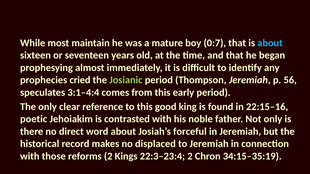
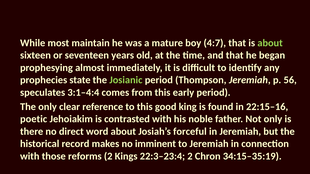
0:7: 0:7 -> 4:7
about at (270, 43) colour: light blue -> light green
cried: cried -> state
displaced: displaced -> imminent
